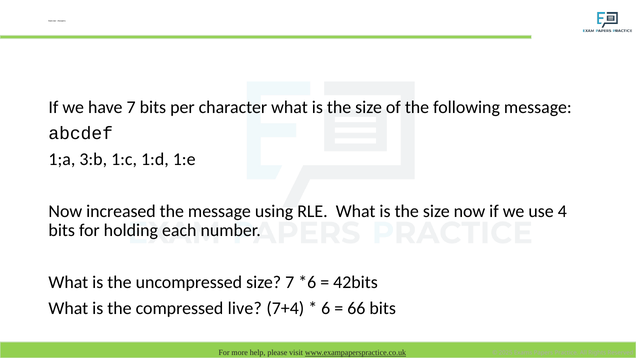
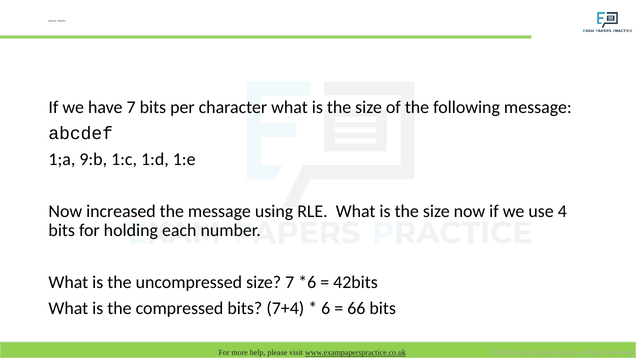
3:b: 3:b -> 9:b
compressed live: live -> bits
